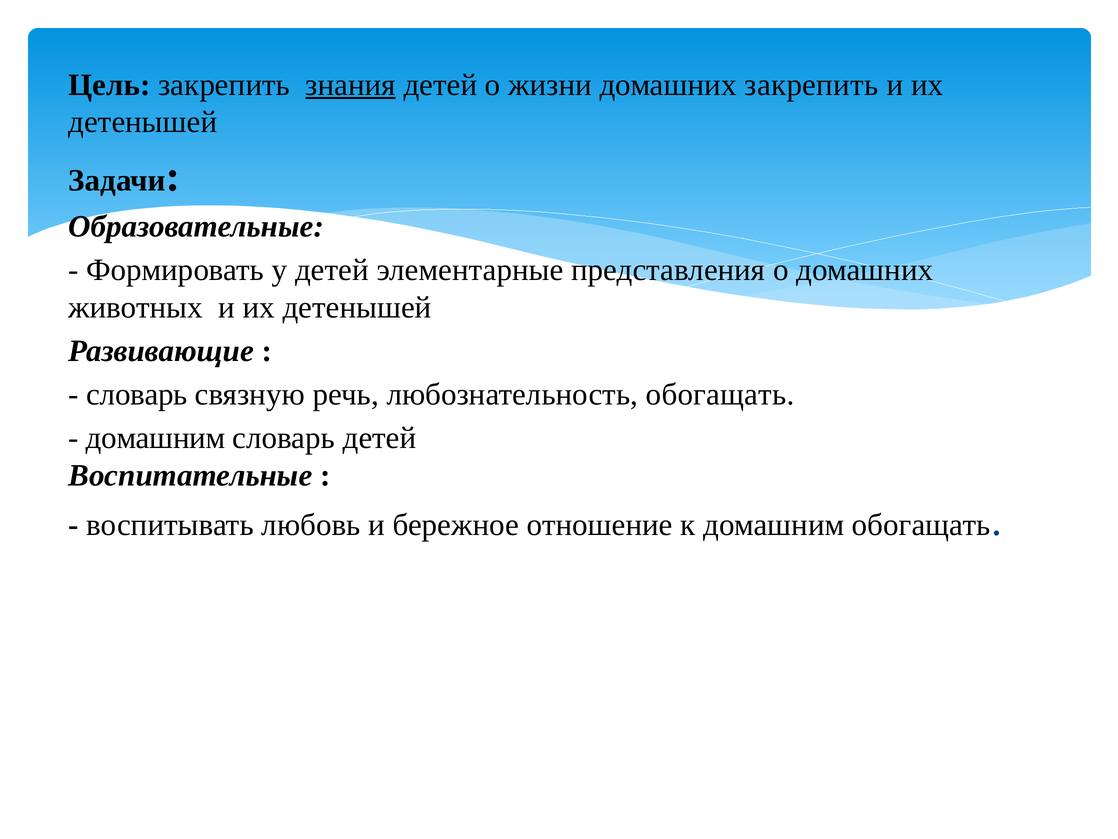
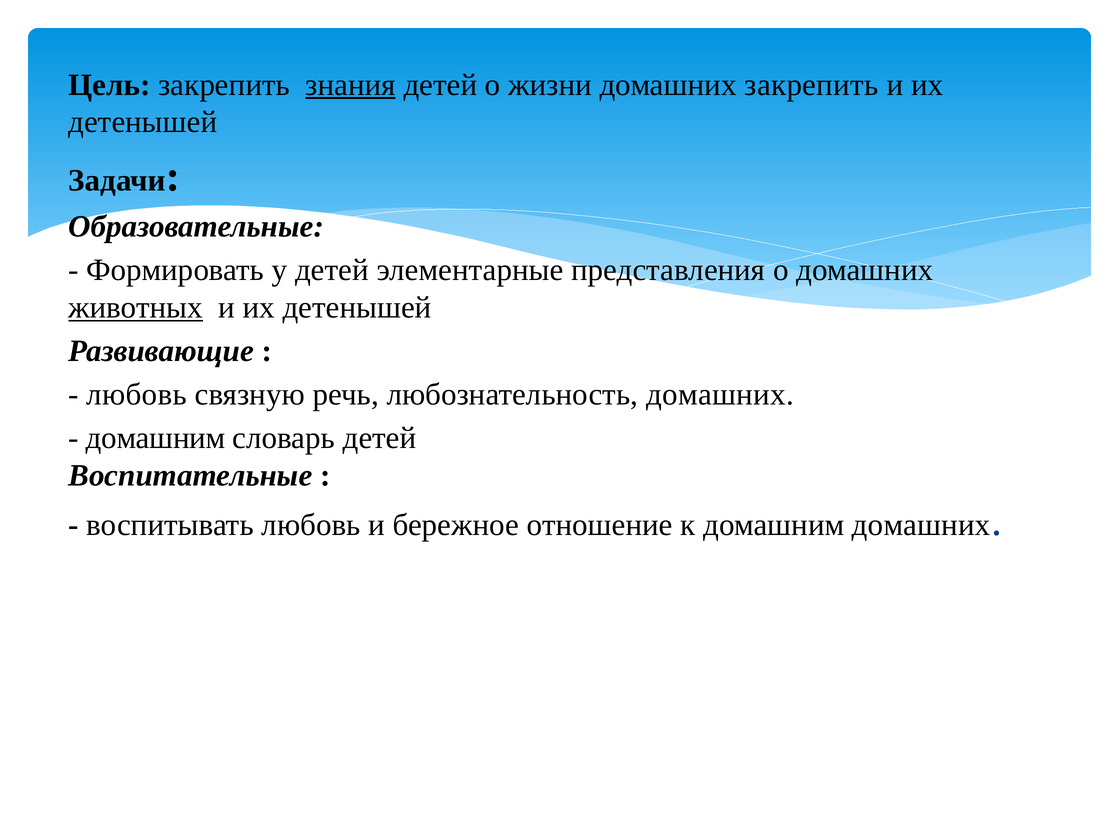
животных underline: none -> present
словарь at (137, 394): словарь -> любовь
любознательность обогащать: обогащать -> домашних
домашним обогащать: обогащать -> домашних
